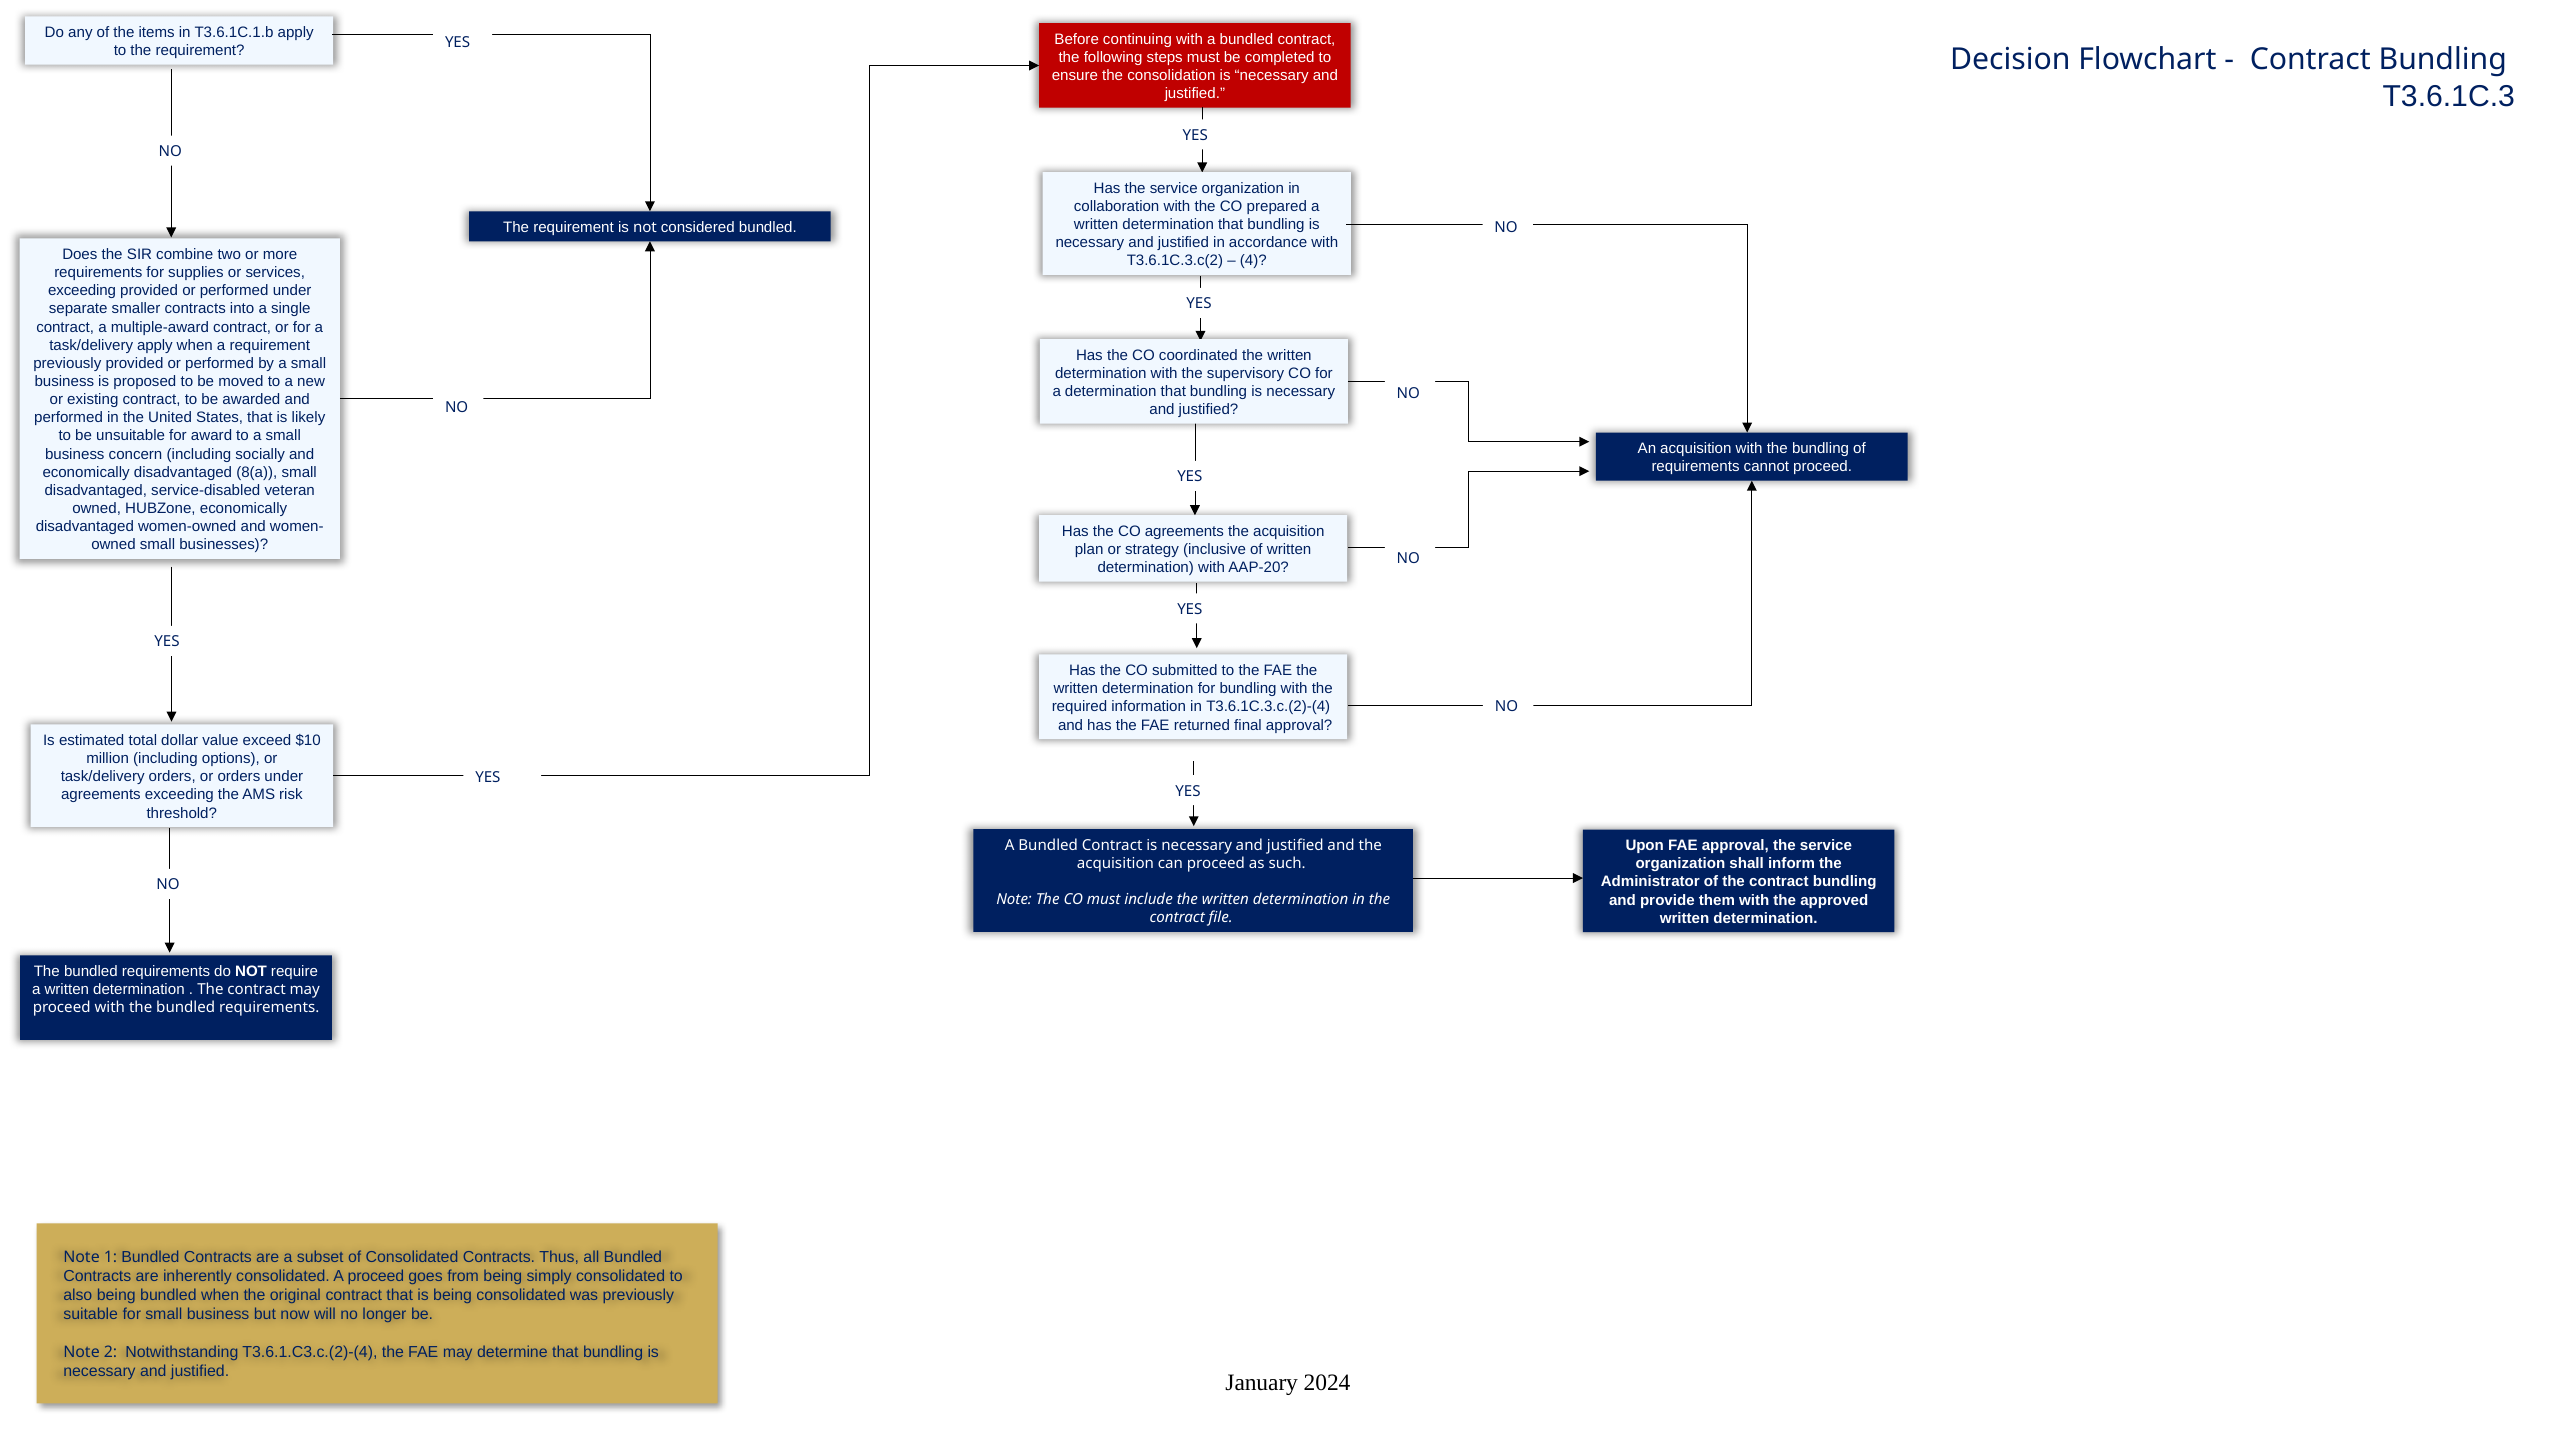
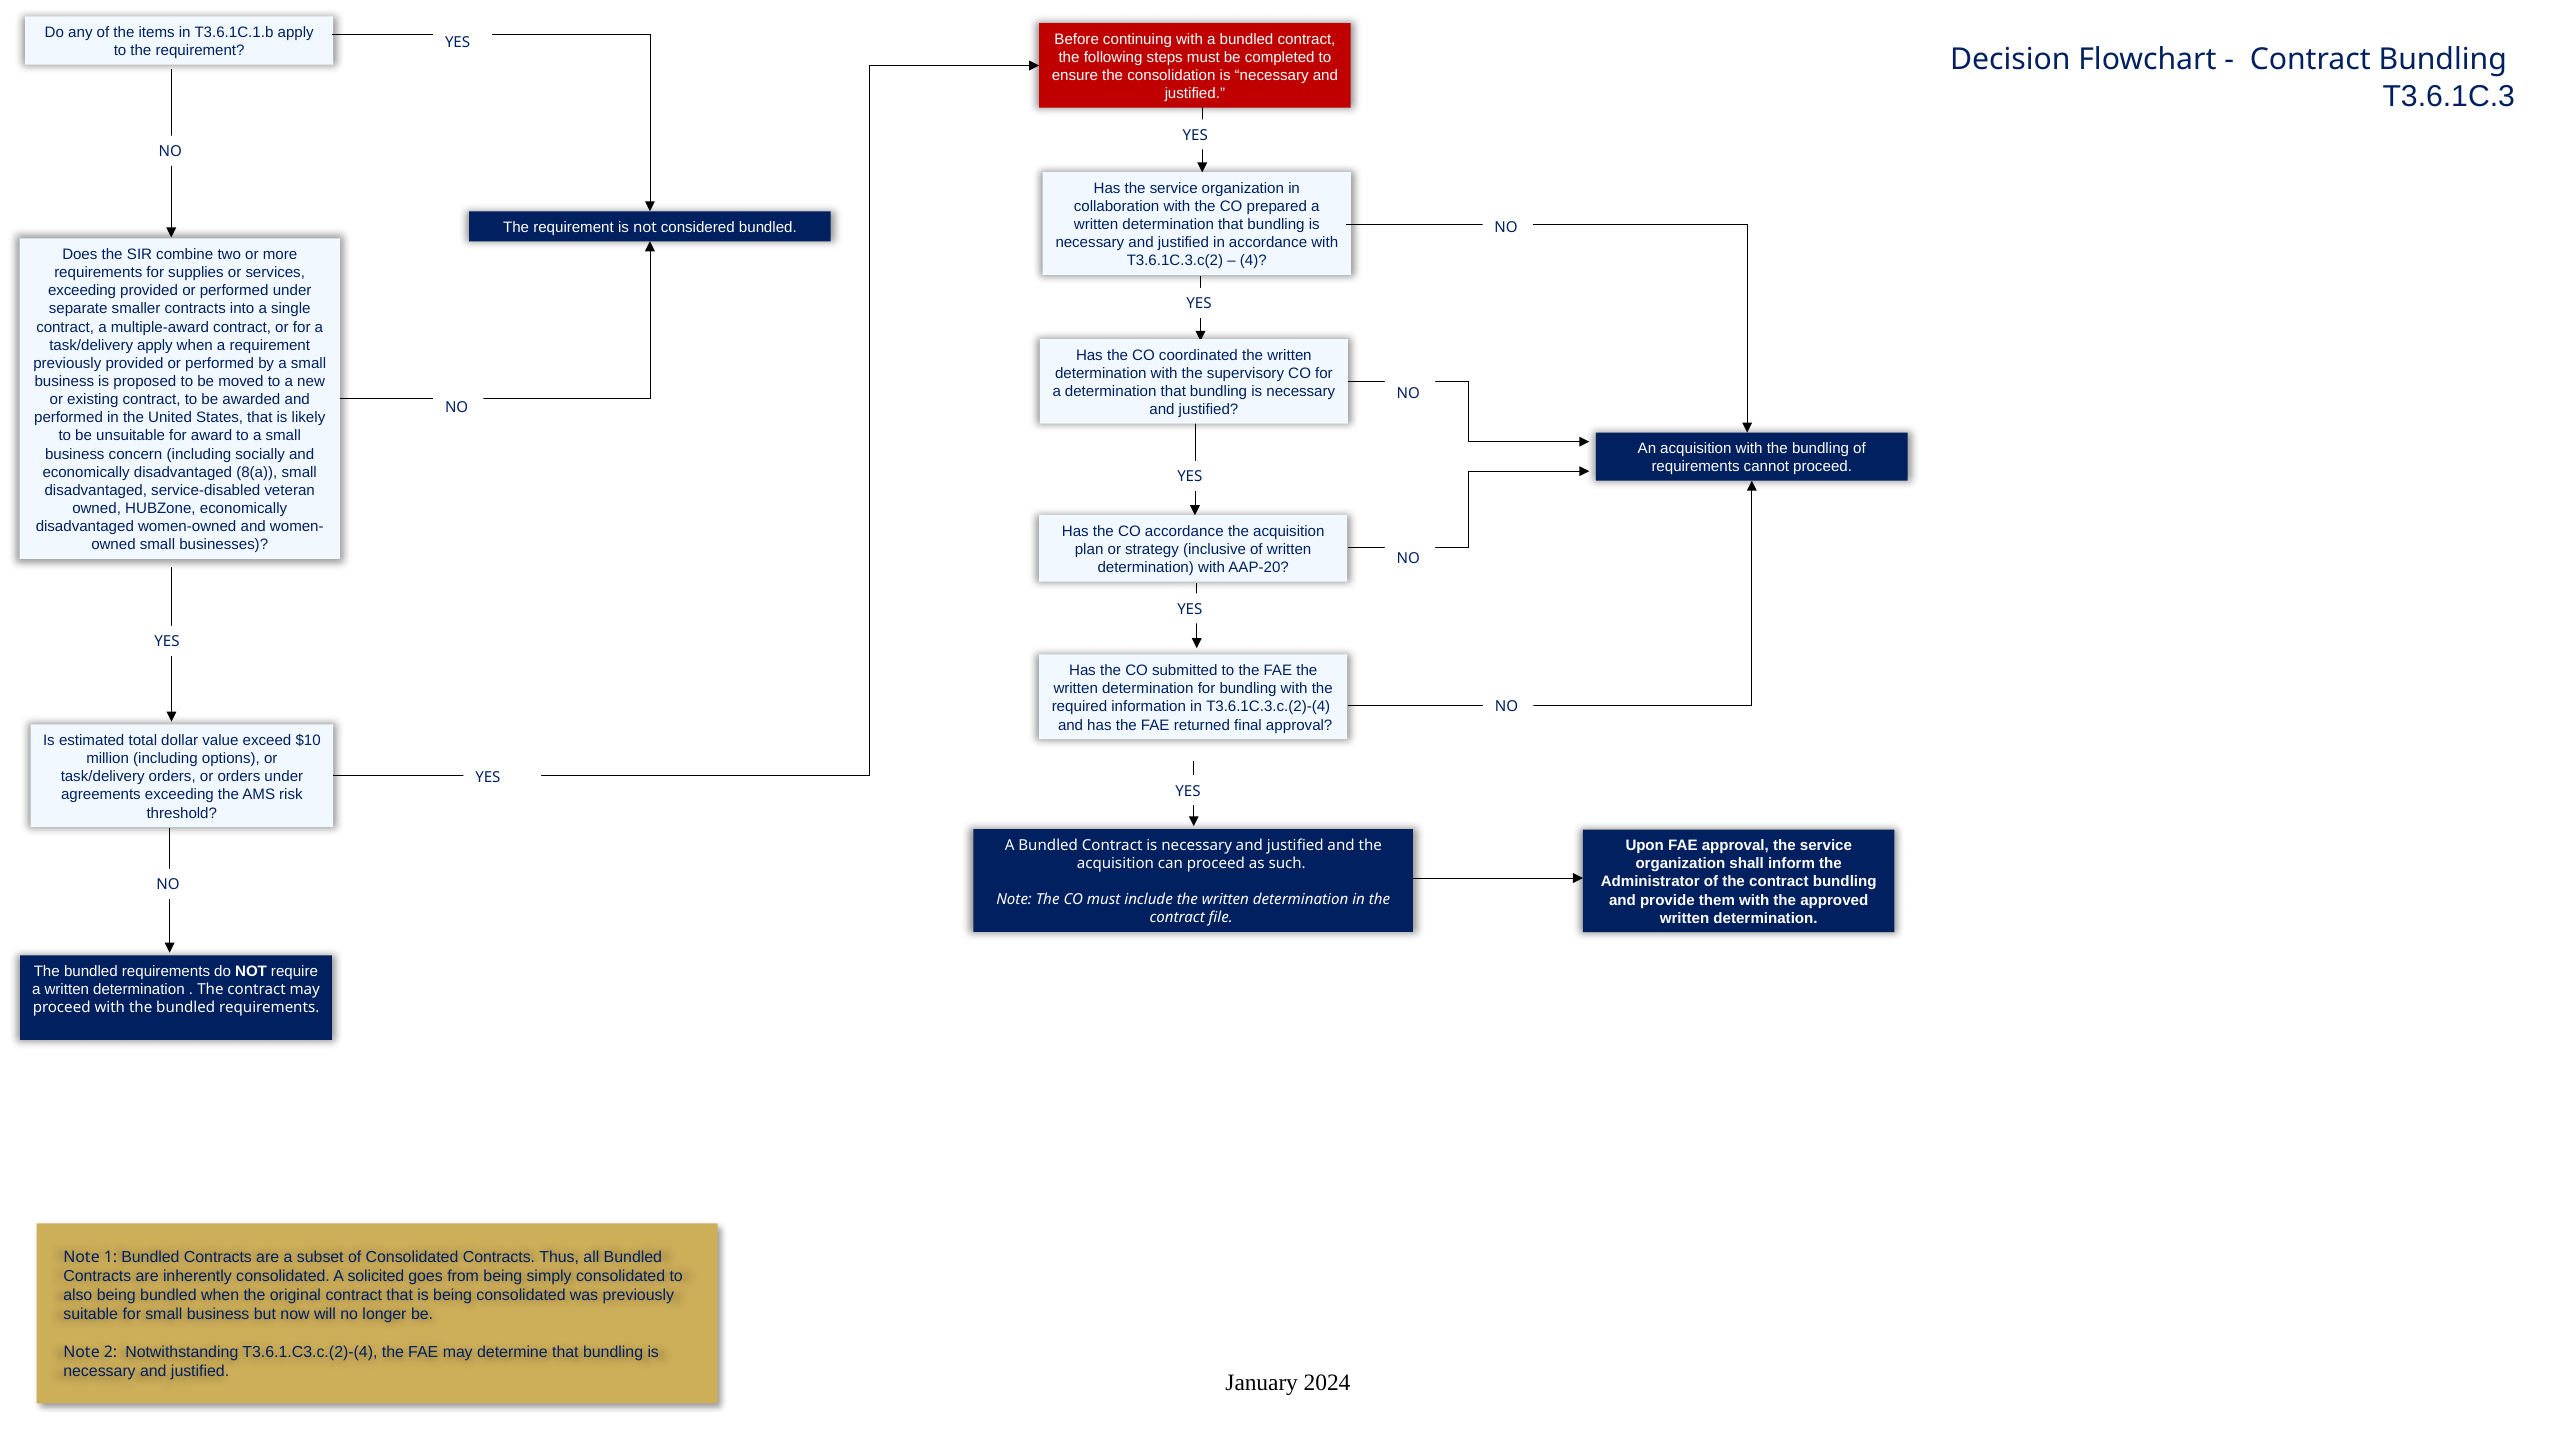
CO agreements: agreements -> accordance
A proceed: proceed -> solicited
